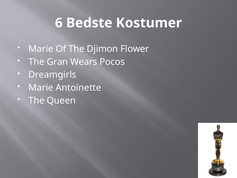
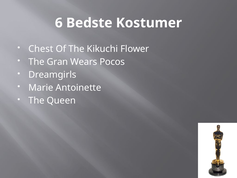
Marie at (41, 49): Marie -> Chest
Djimon: Djimon -> Kikuchi
